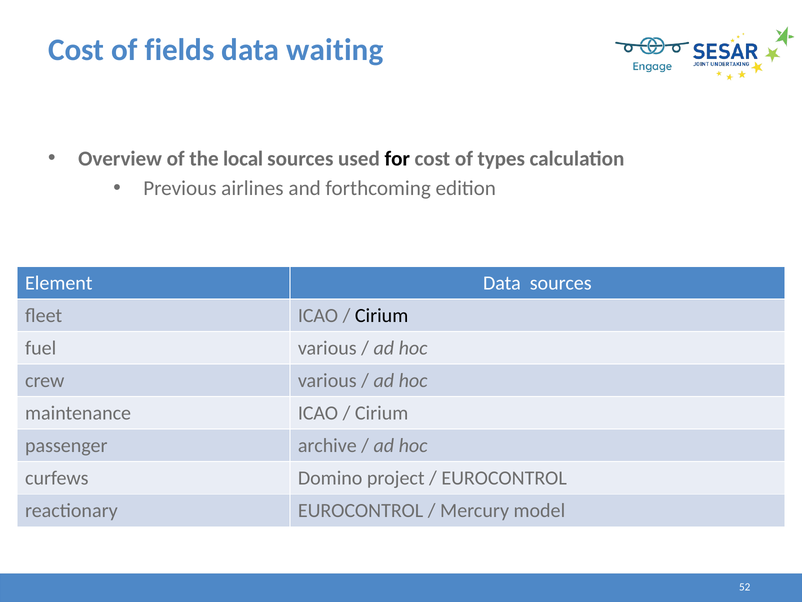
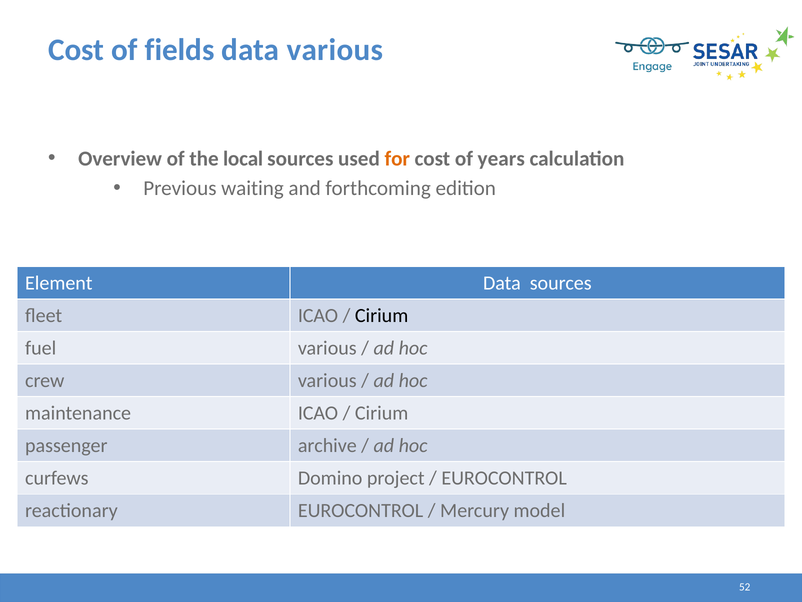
data waiting: waiting -> various
for colour: black -> orange
types: types -> years
airlines: airlines -> waiting
